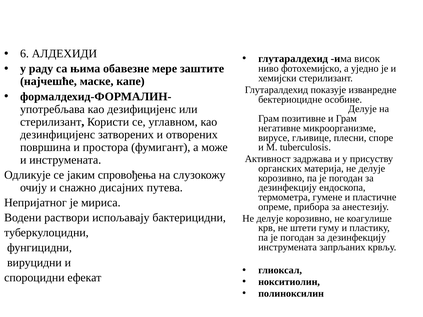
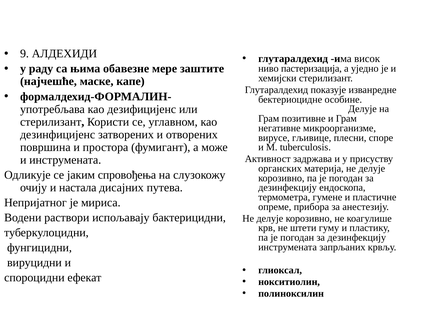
6: 6 -> 9
фотохемијско: фотохемијско -> пастеризација
снажно: снажно -> настала
